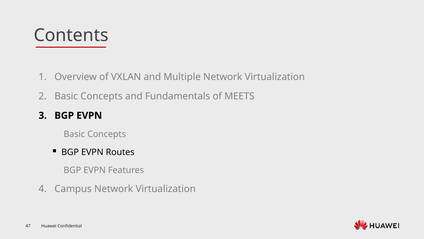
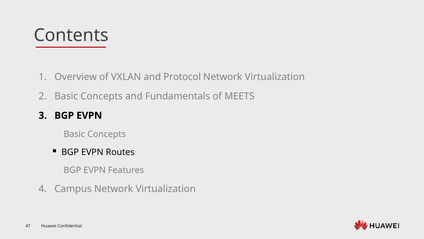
Multiple: Multiple -> Protocol
